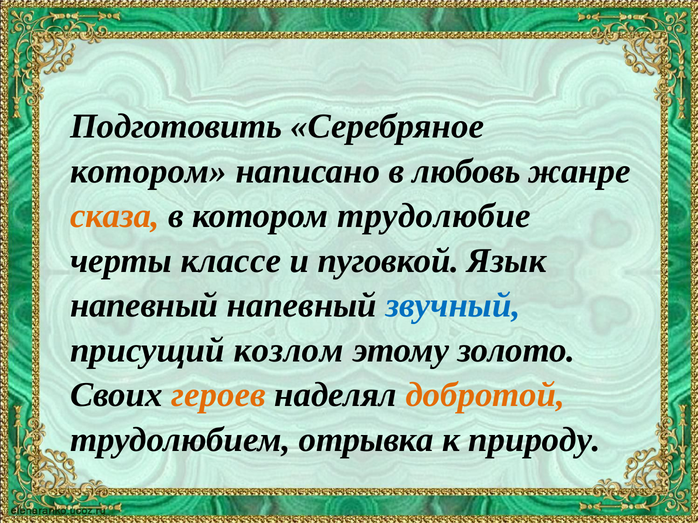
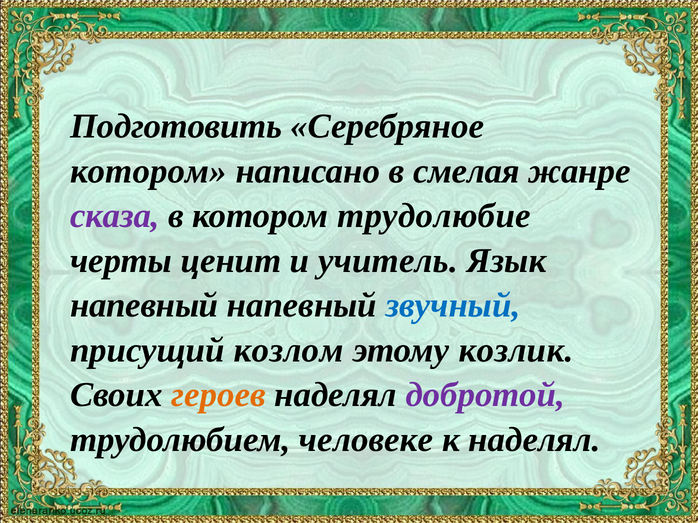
любовь: любовь -> смелая
сказа colour: orange -> purple
классе: классе -> ценит
пуговкой: пуговкой -> учитель
золото: золото -> козлик
добротой colour: orange -> purple
отрывка: отрывка -> человеке
к природу: природу -> наделял
